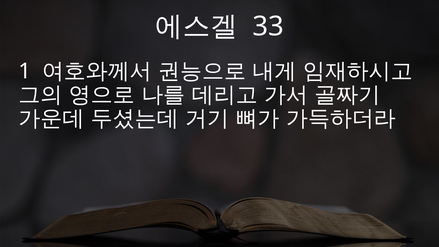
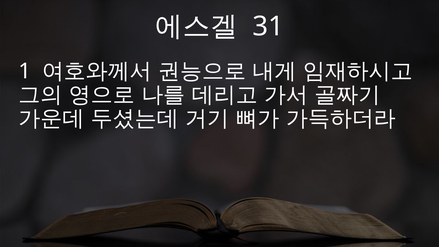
33: 33 -> 31
